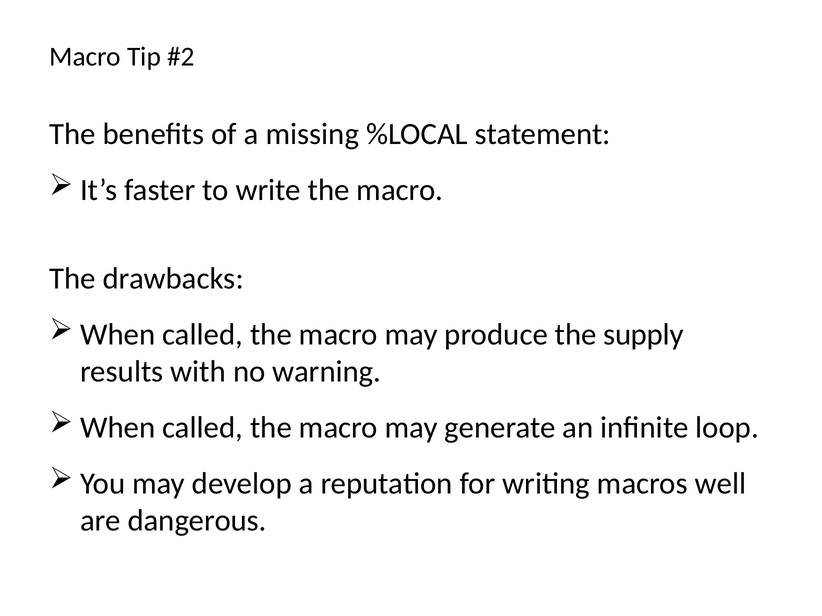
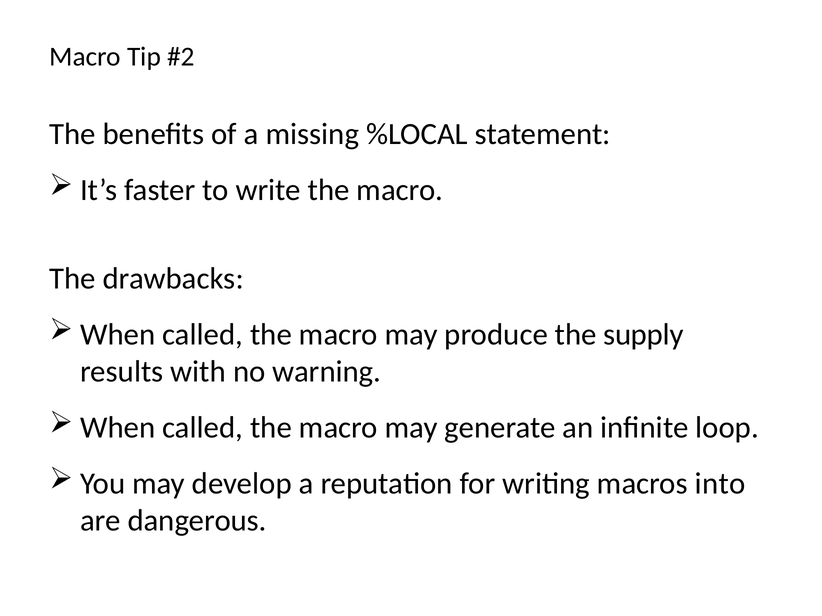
well: well -> into
